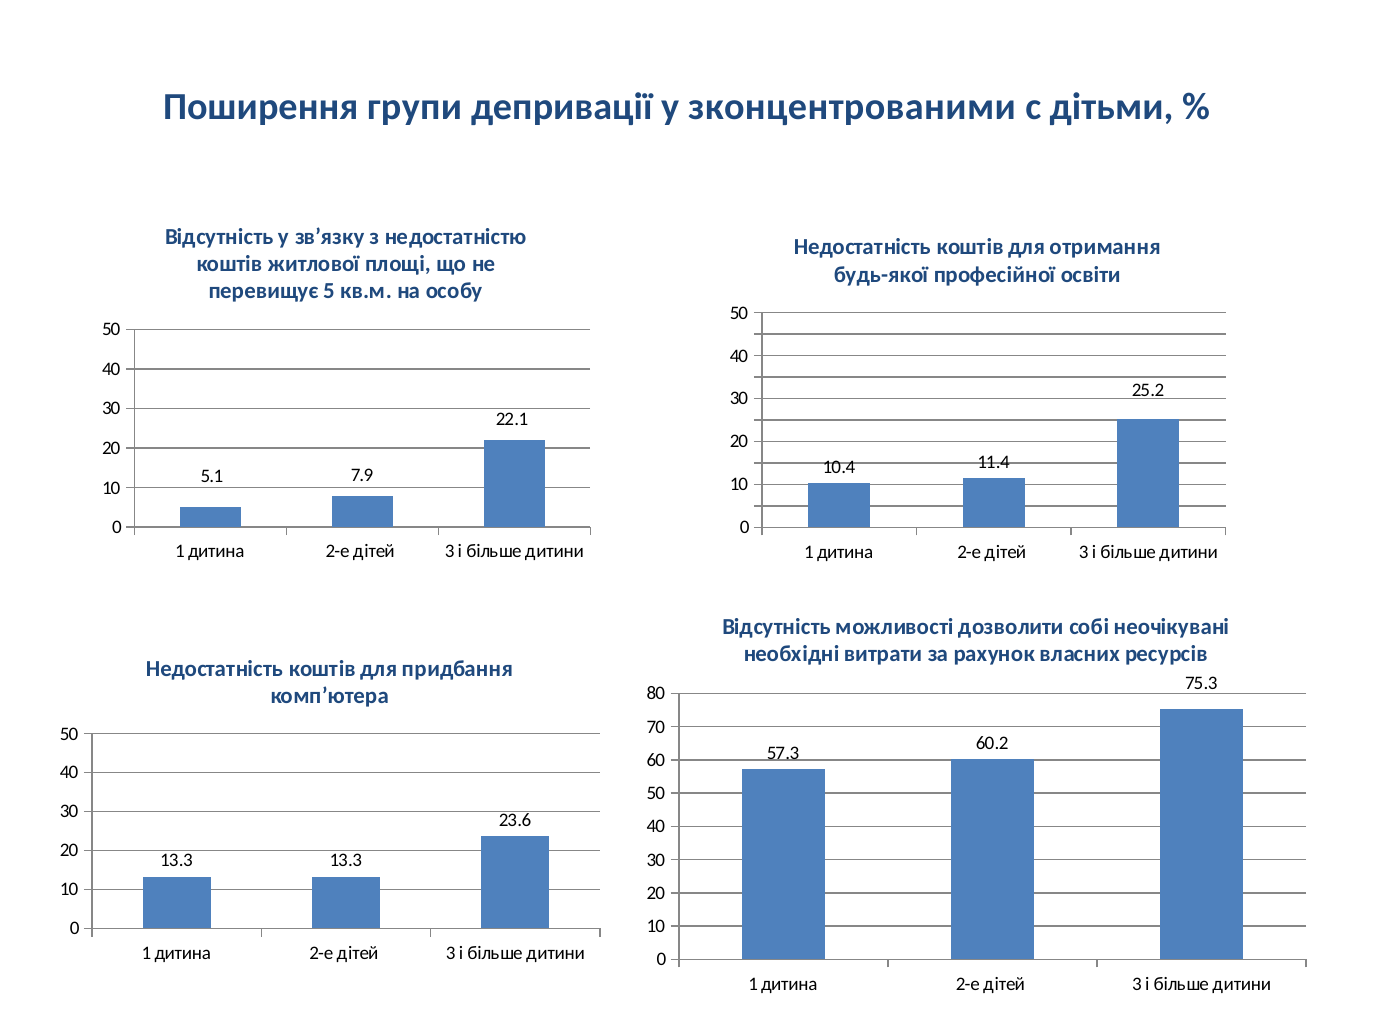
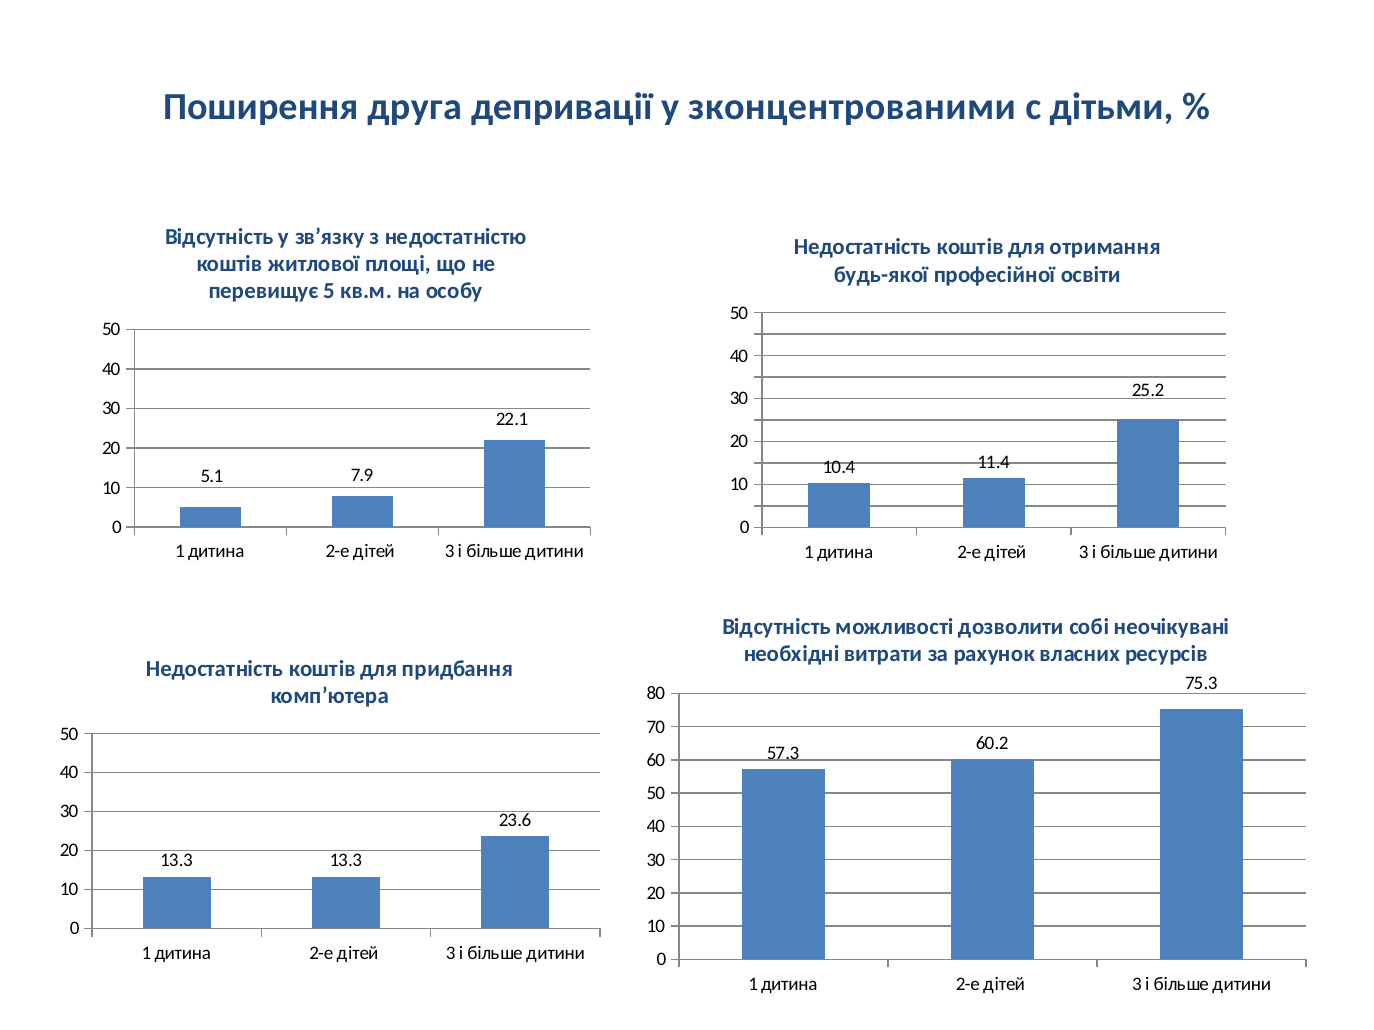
групи: групи -> друга
